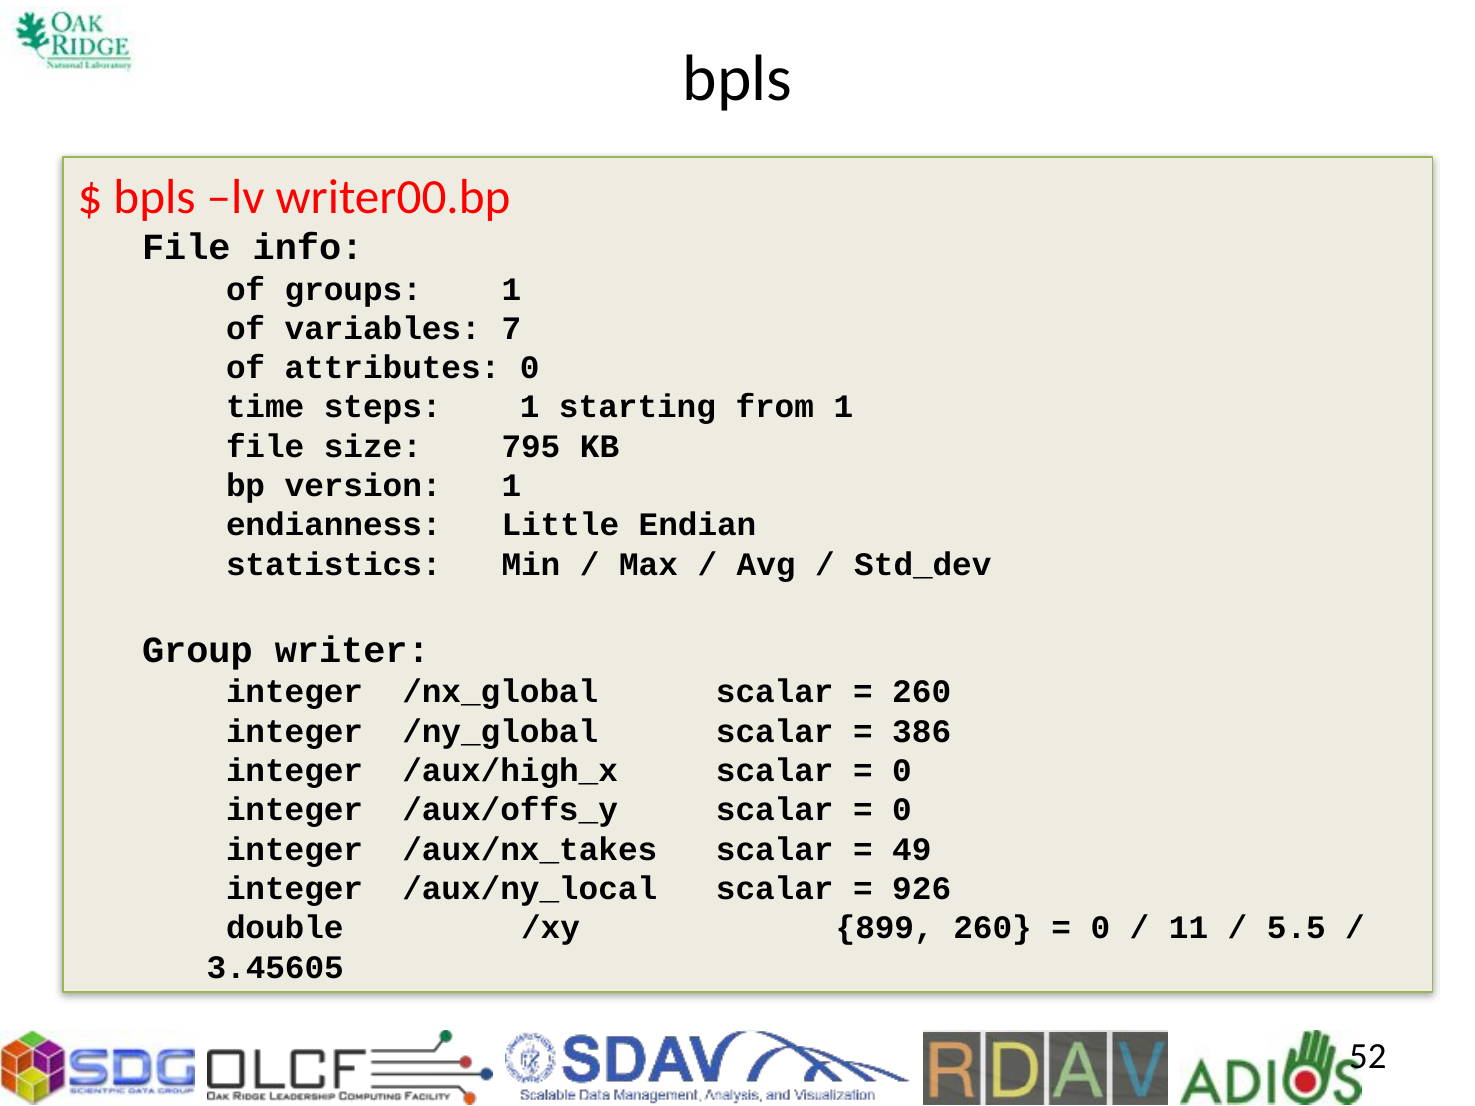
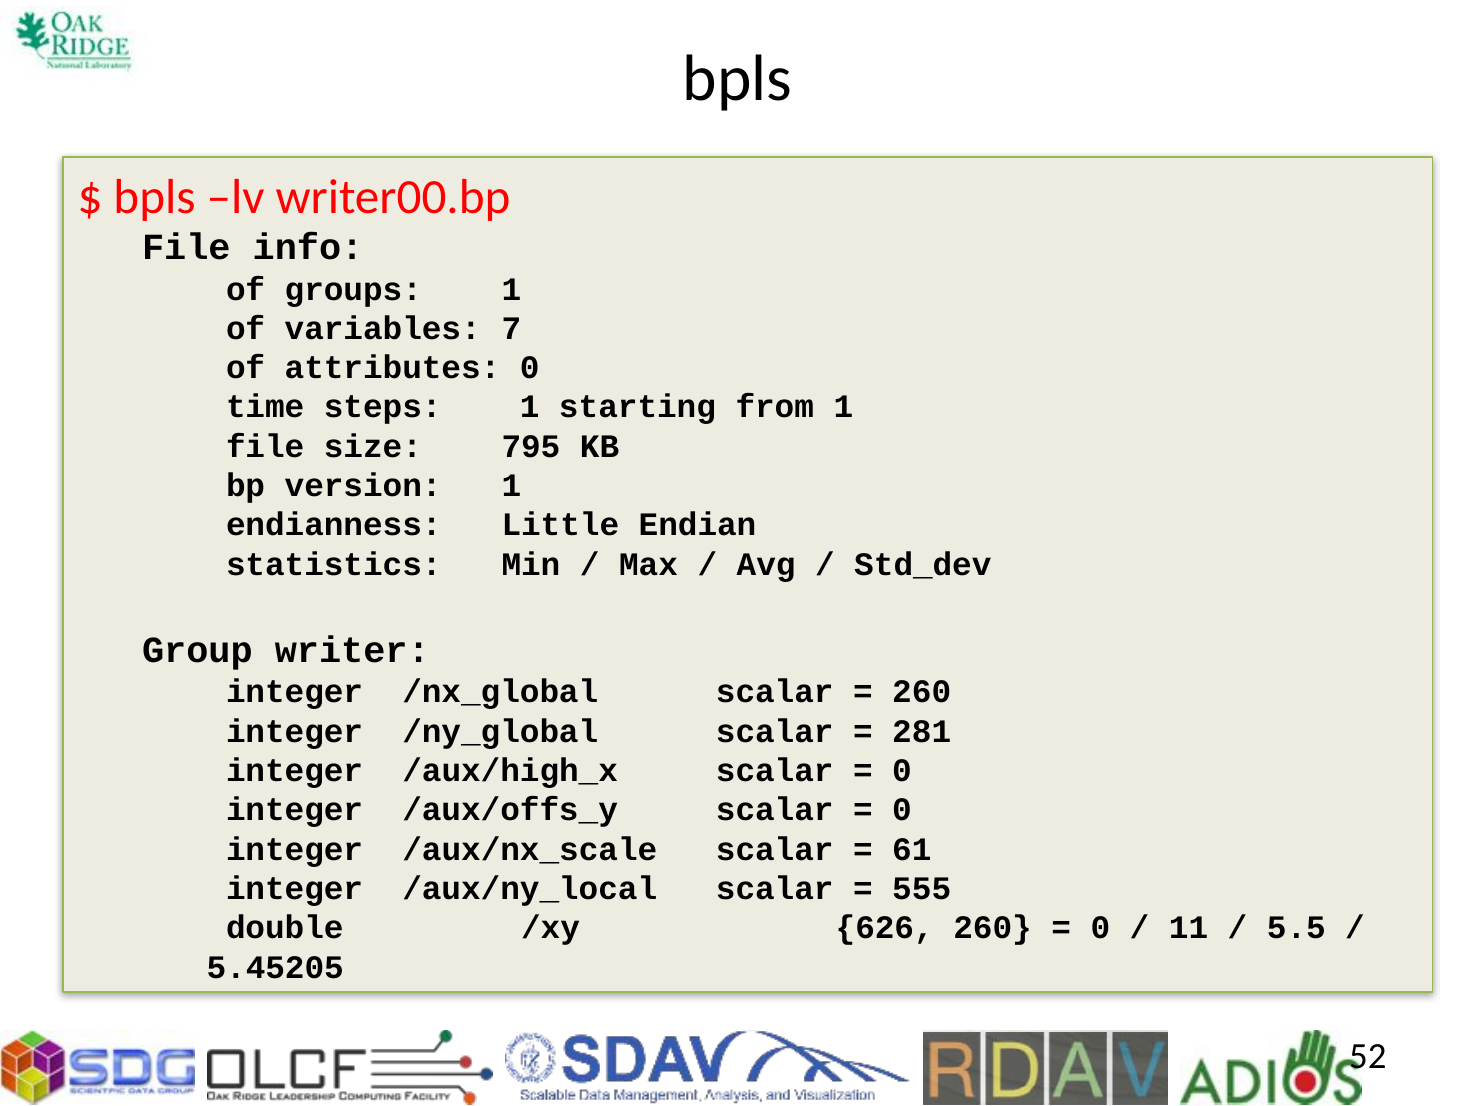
386: 386 -> 281
/aux/nx_takes: /aux/nx_takes -> /aux/nx_scale
49: 49 -> 61
926: 926 -> 555
899: 899 -> 626
3.45605: 3.45605 -> 5.45205
